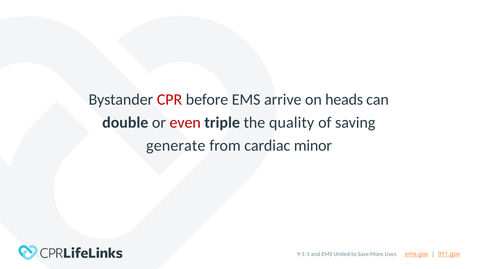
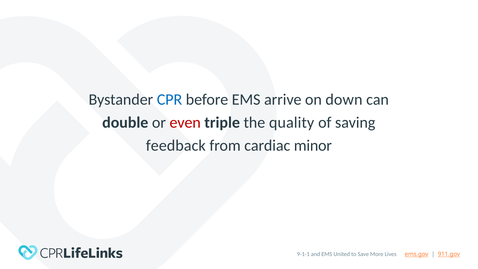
CPR colour: red -> blue
heads: heads -> down
generate: generate -> feedback
